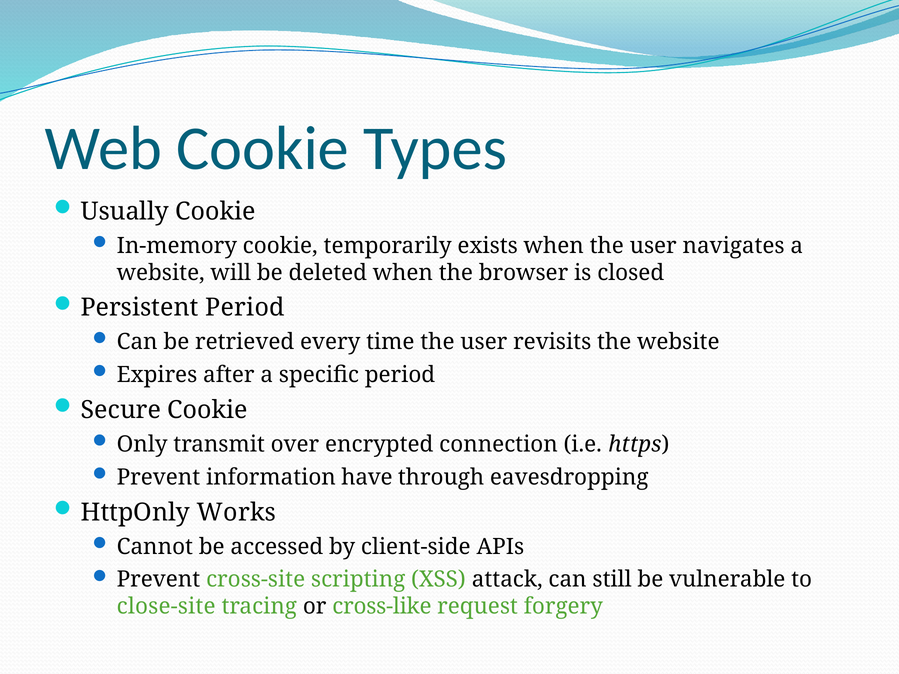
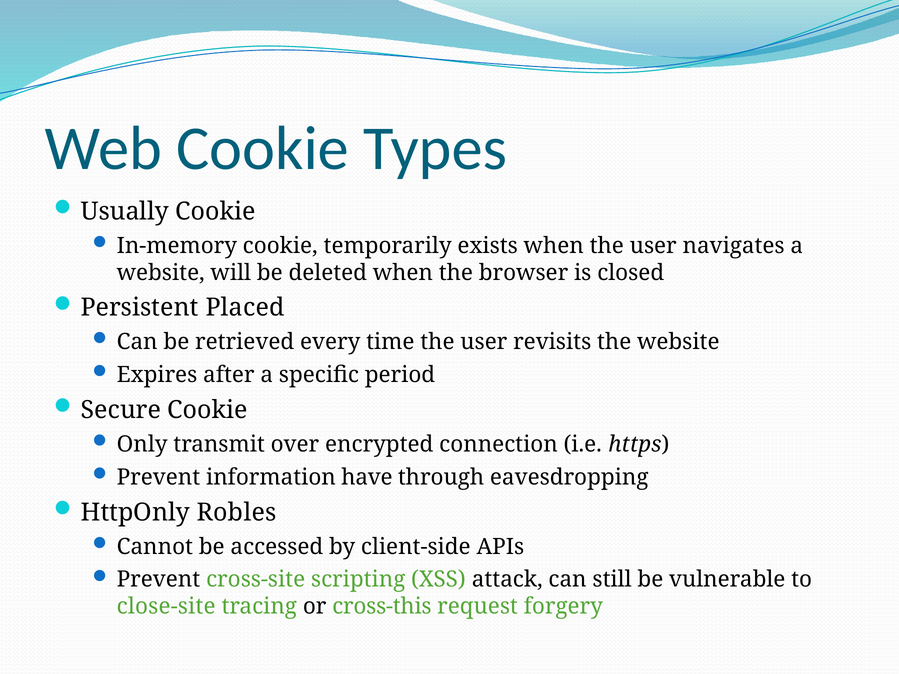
Persistent Period: Period -> Placed
Works: Works -> Robles
cross-like: cross-like -> cross-this
